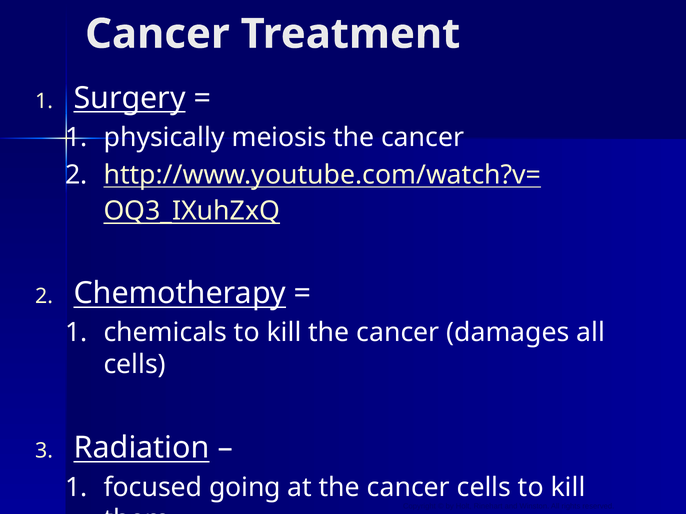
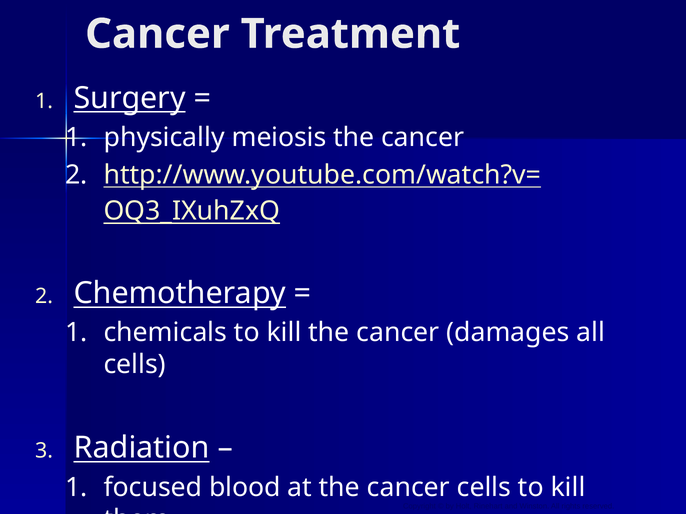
going: going -> blood
